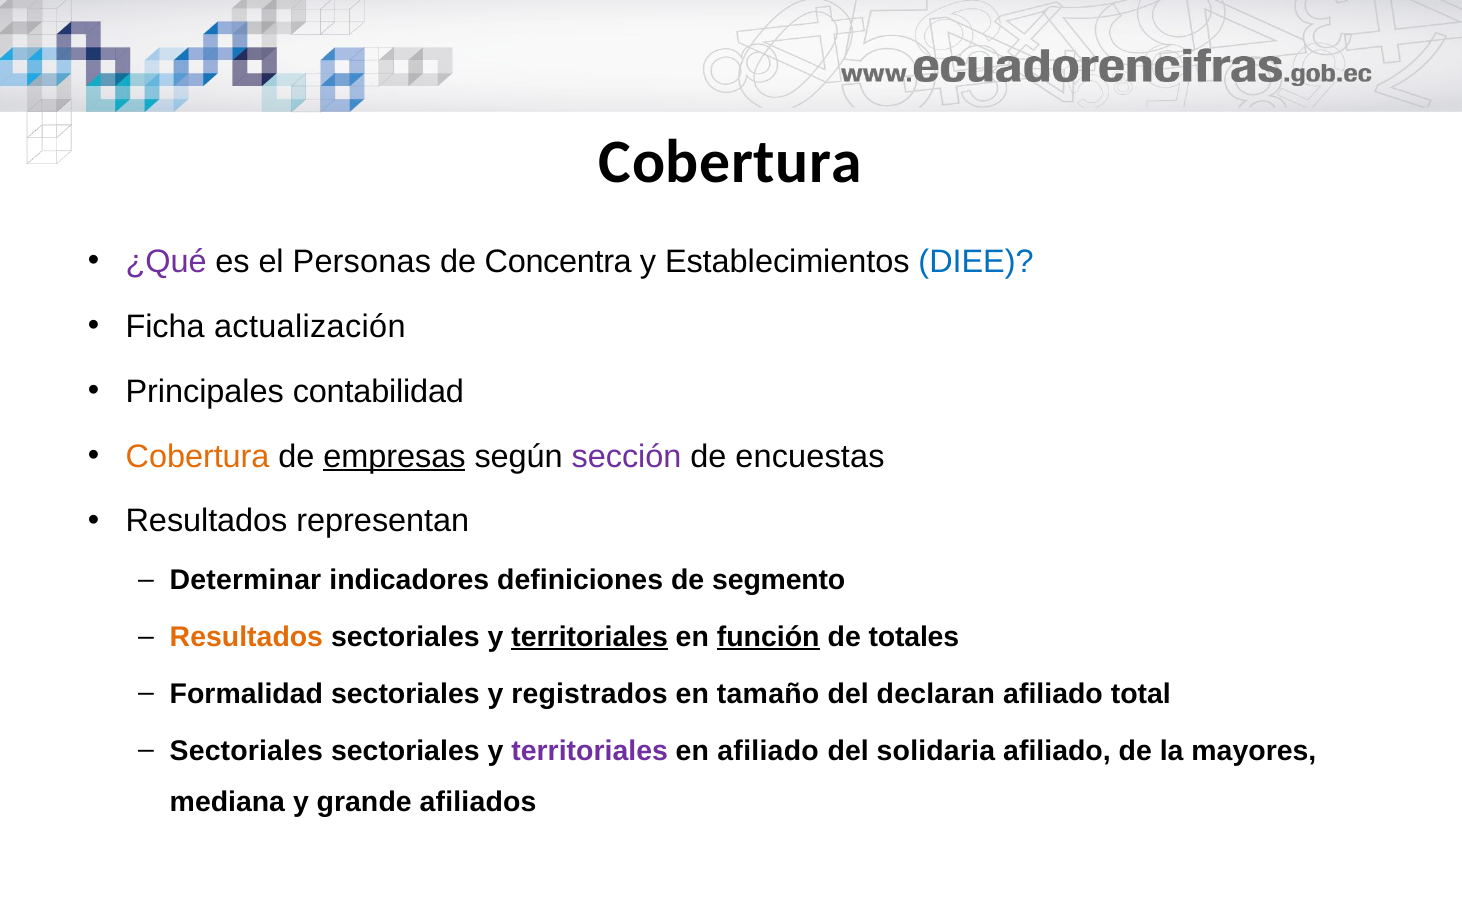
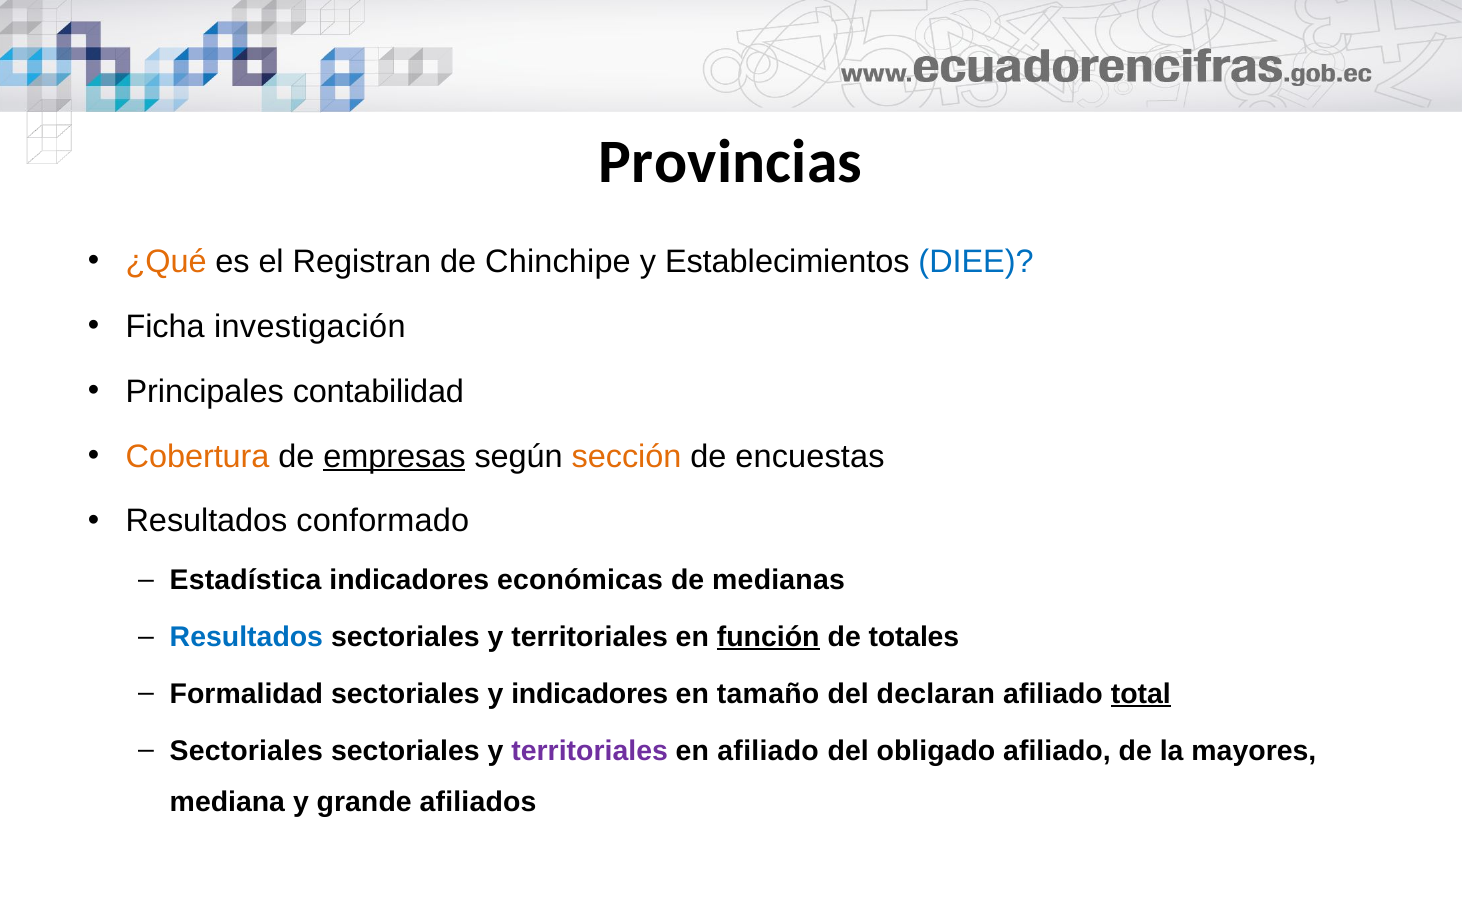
Cobertura at (730, 162): Cobertura -> Provincias
¿Qué colour: purple -> orange
Personas: Personas -> Registran
Concentra: Concentra -> Chinchipe
actualización: actualización -> investigación
sección colour: purple -> orange
representan: representan -> conformado
Determinar: Determinar -> Estadística
definiciones: definiciones -> económicas
segmento: segmento -> medianas
Resultados at (246, 637) colour: orange -> blue
territoriales at (590, 637) underline: present -> none
y registrados: registrados -> indicadores
total underline: none -> present
solidaria: solidaria -> obligado
